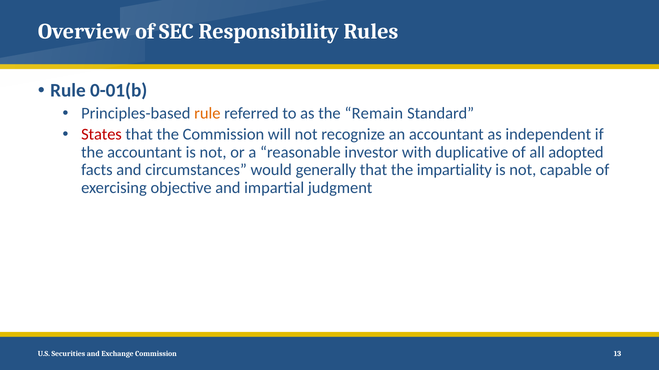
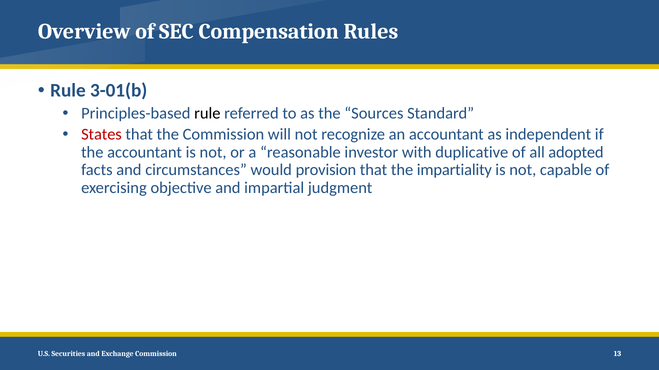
Responsibility: Responsibility -> Compensation
0-01(b: 0-01(b -> 3-01(b
rule at (207, 114) colour: orange -> black
Remain: Remain -> Sources
generally: generally -> provision
